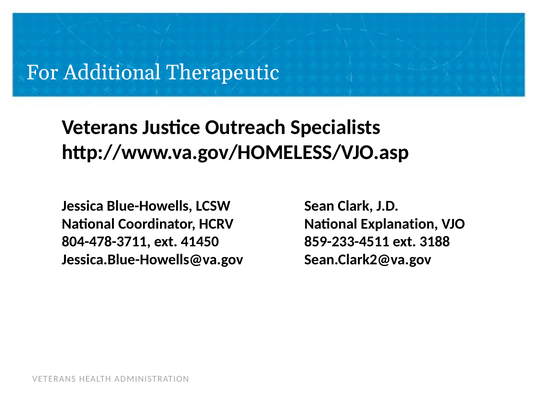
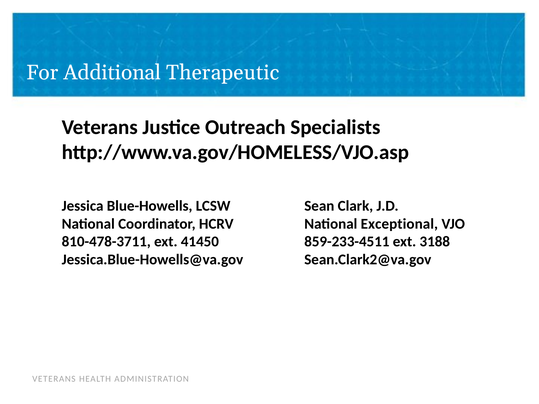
Explanation: Explanation -> Exceptional
804-478-3711: 804-478-3711 -> 810-478-3711
